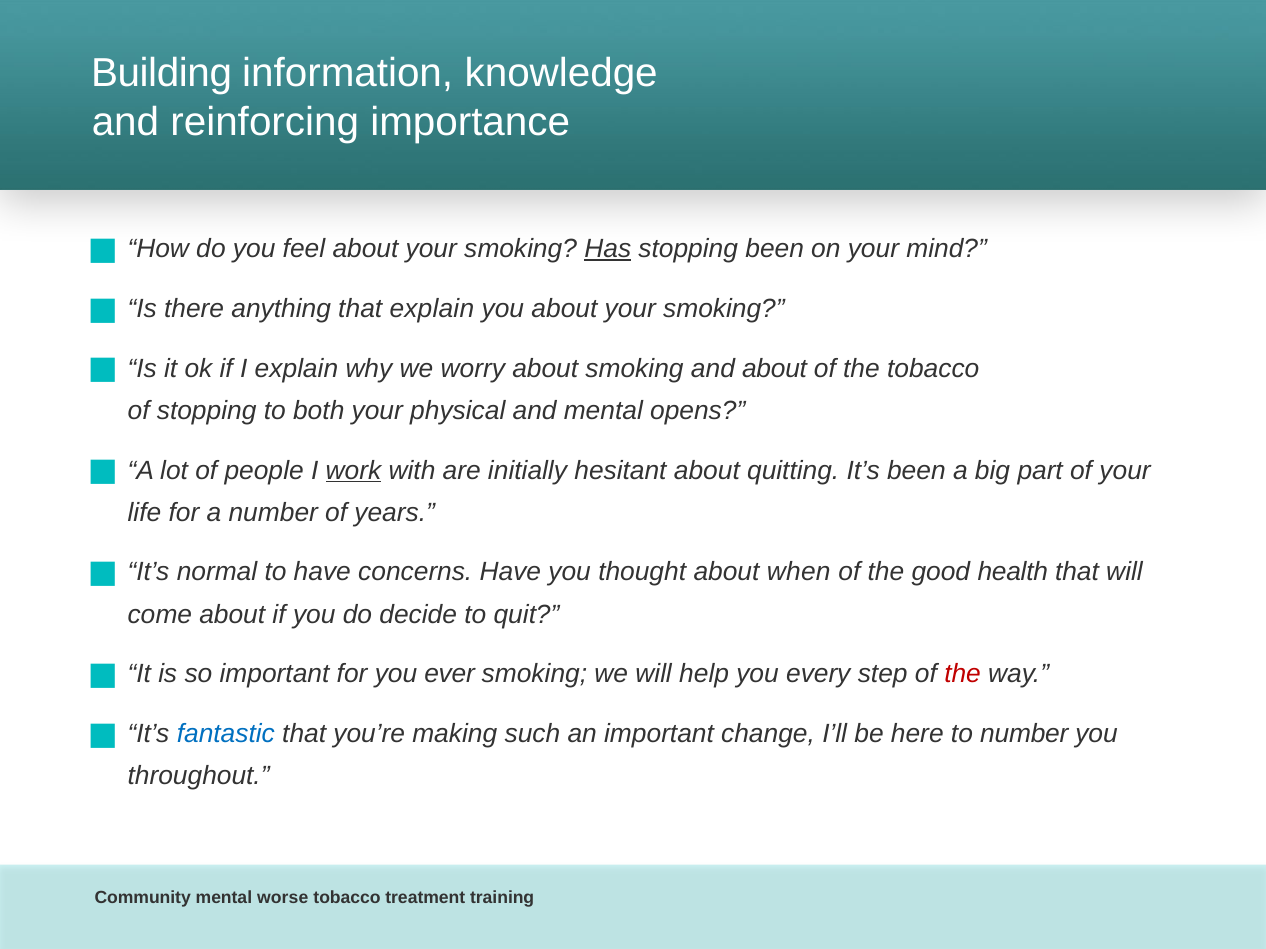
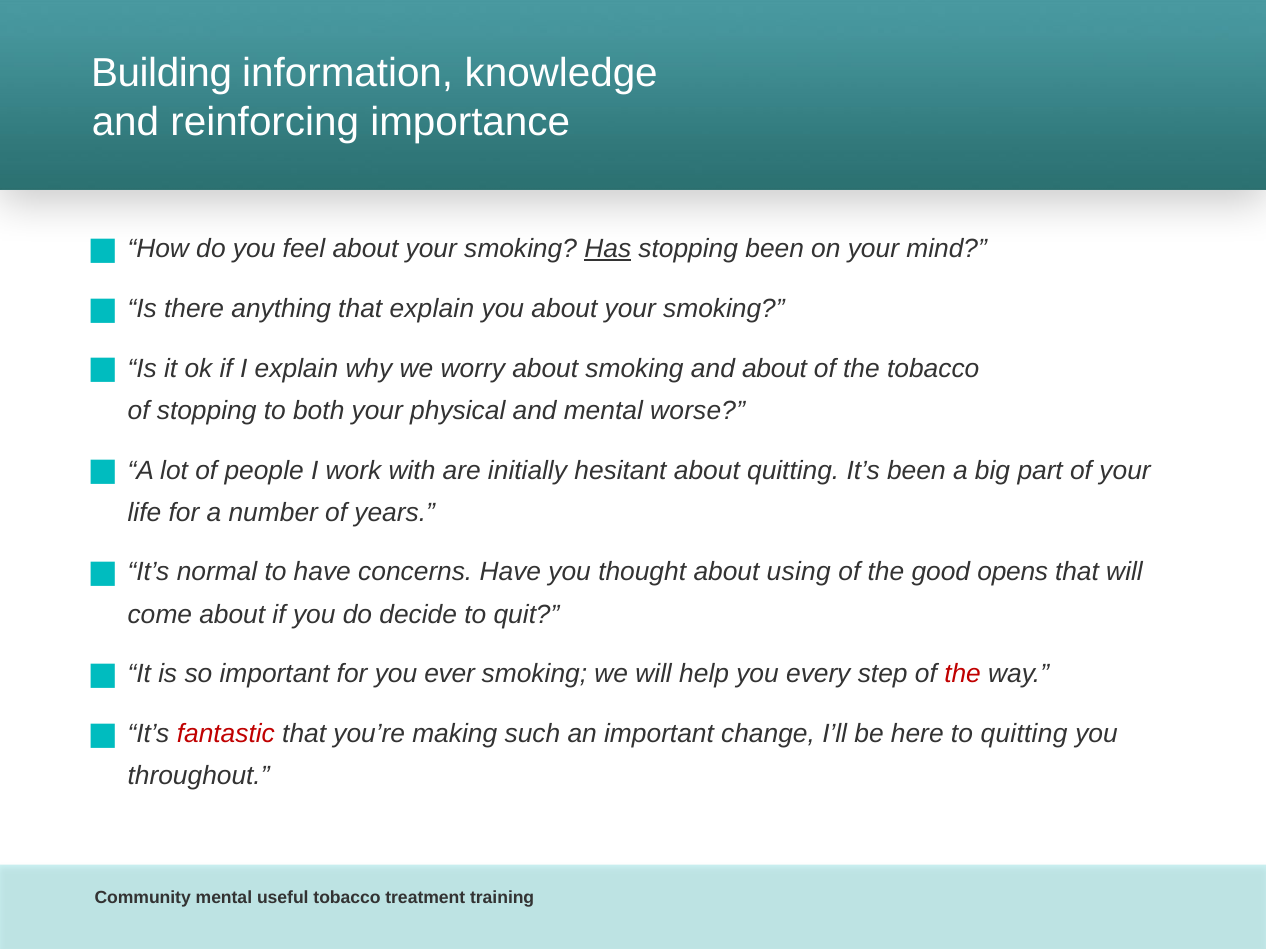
opens: opens -> worse
work underline: present -> none
when: when -> using
health: health -> opens
fantastic colour: blue -> red
to number: number -> quitting
worse: worse -> useful
